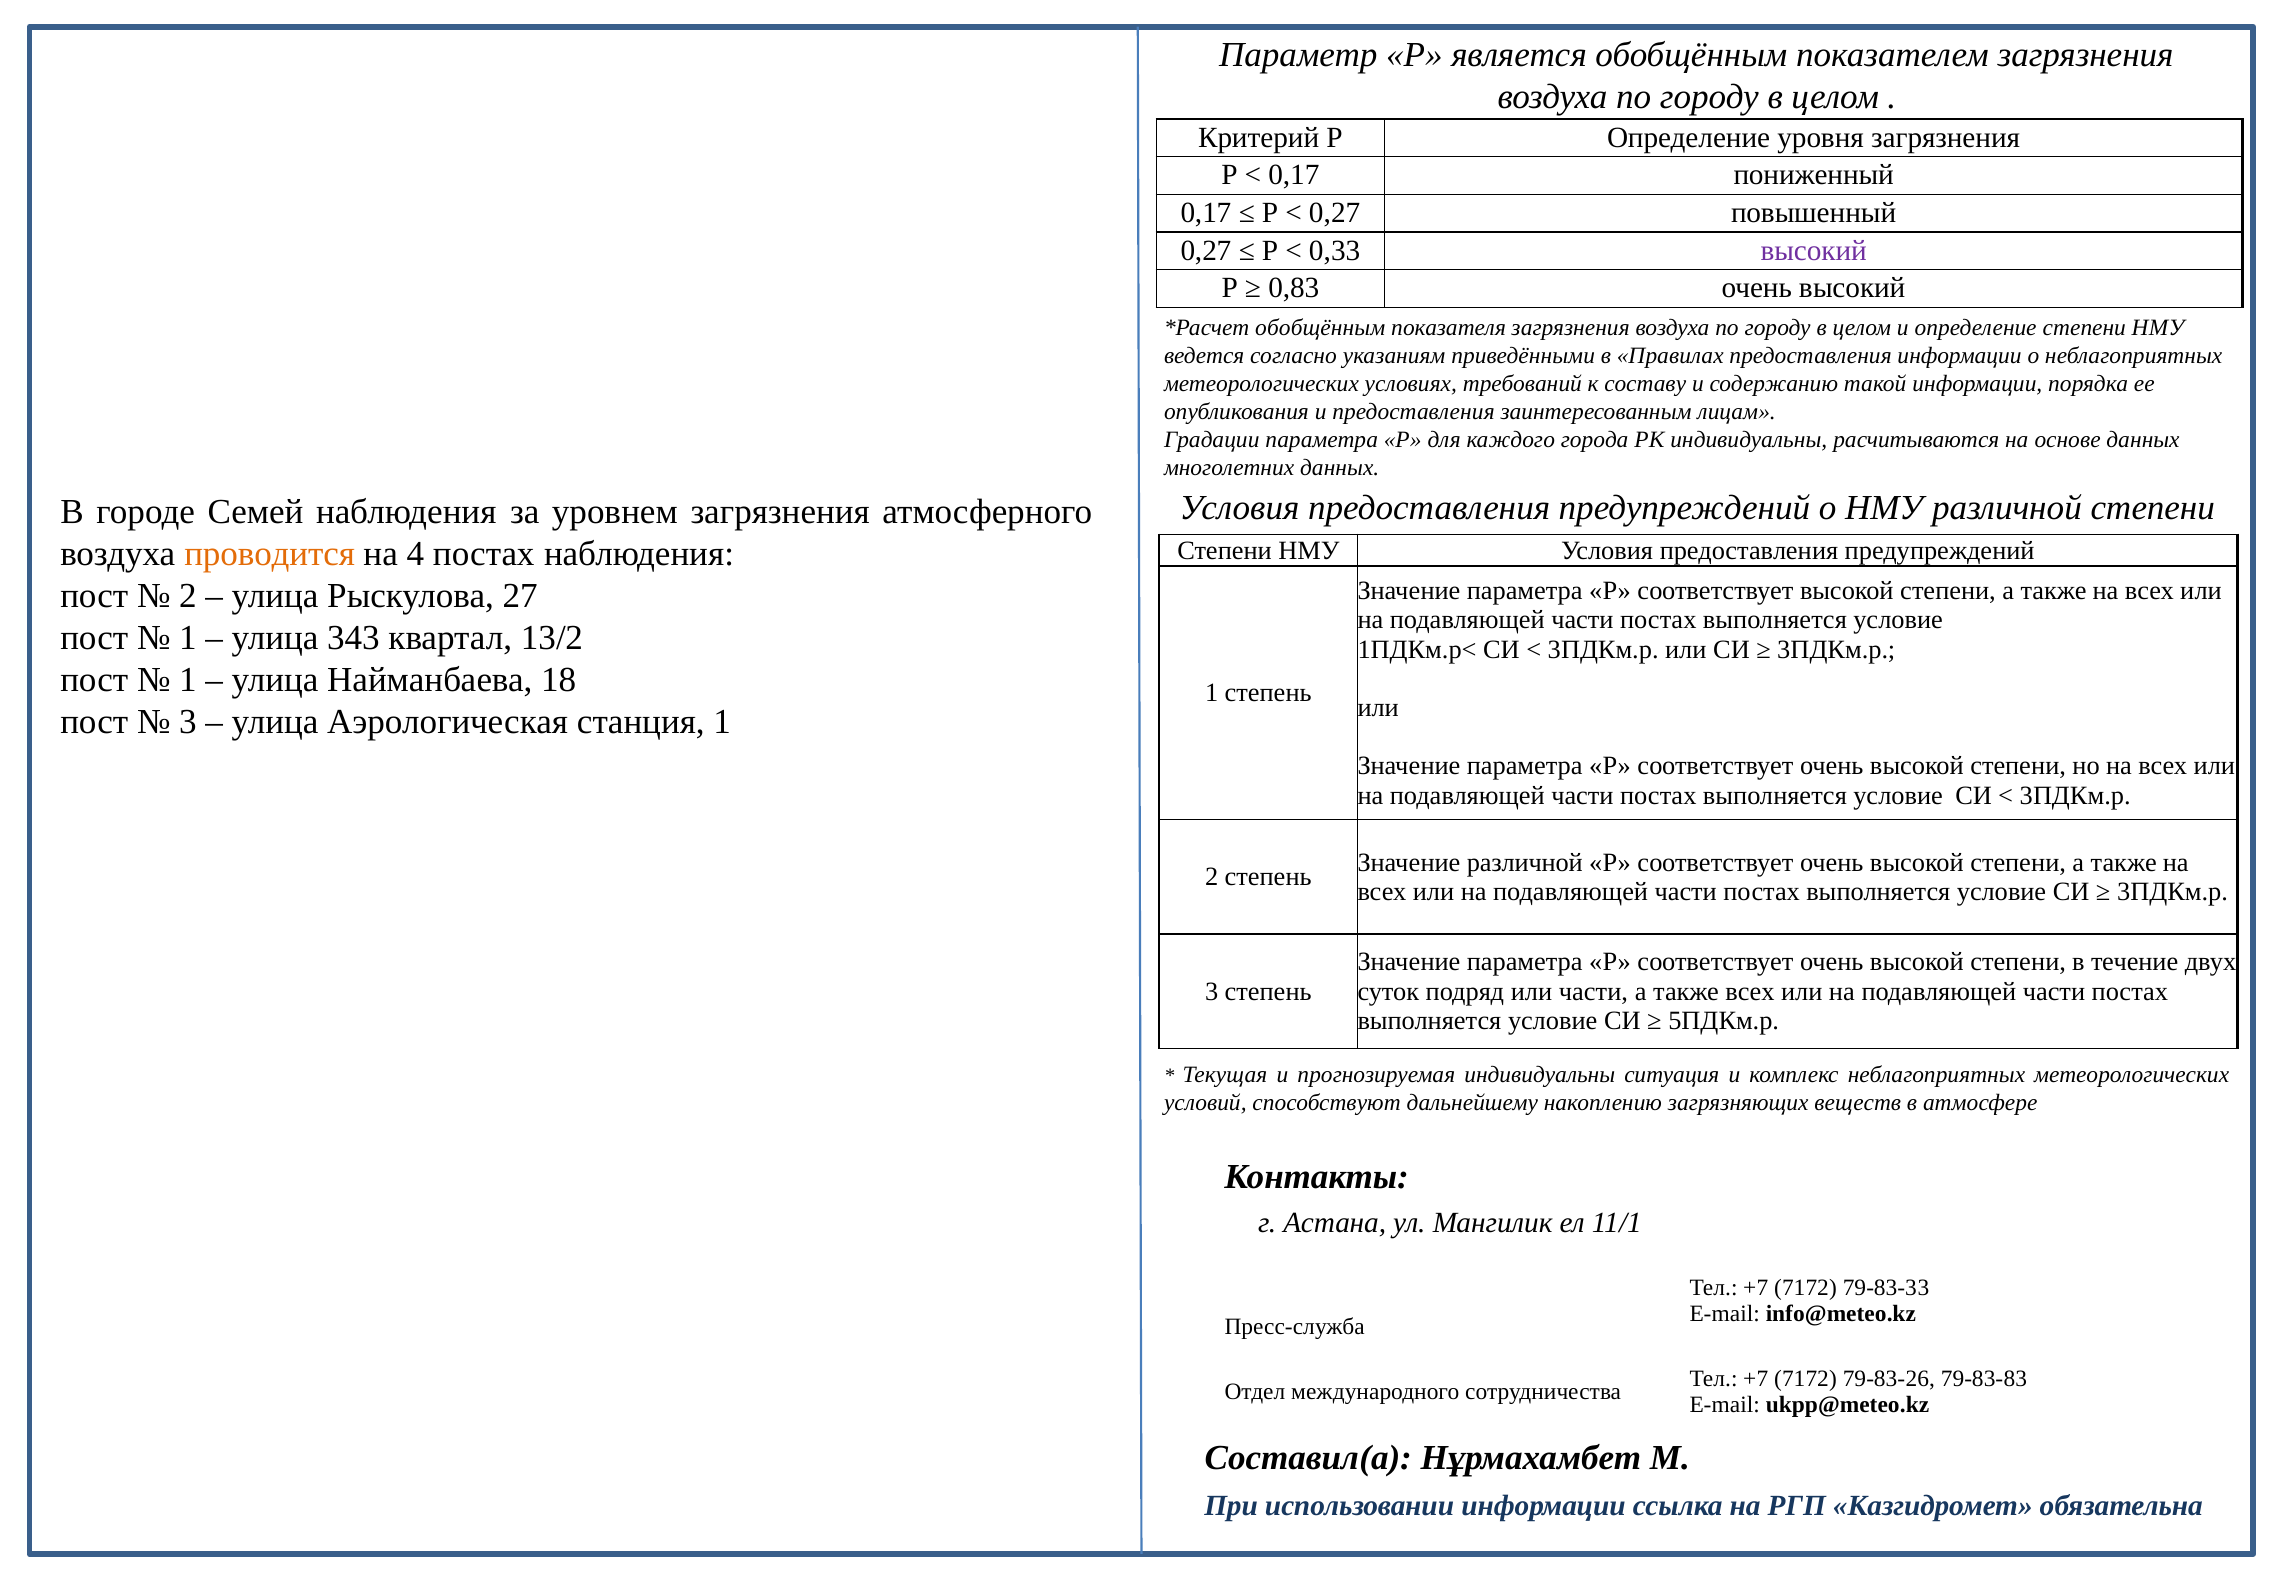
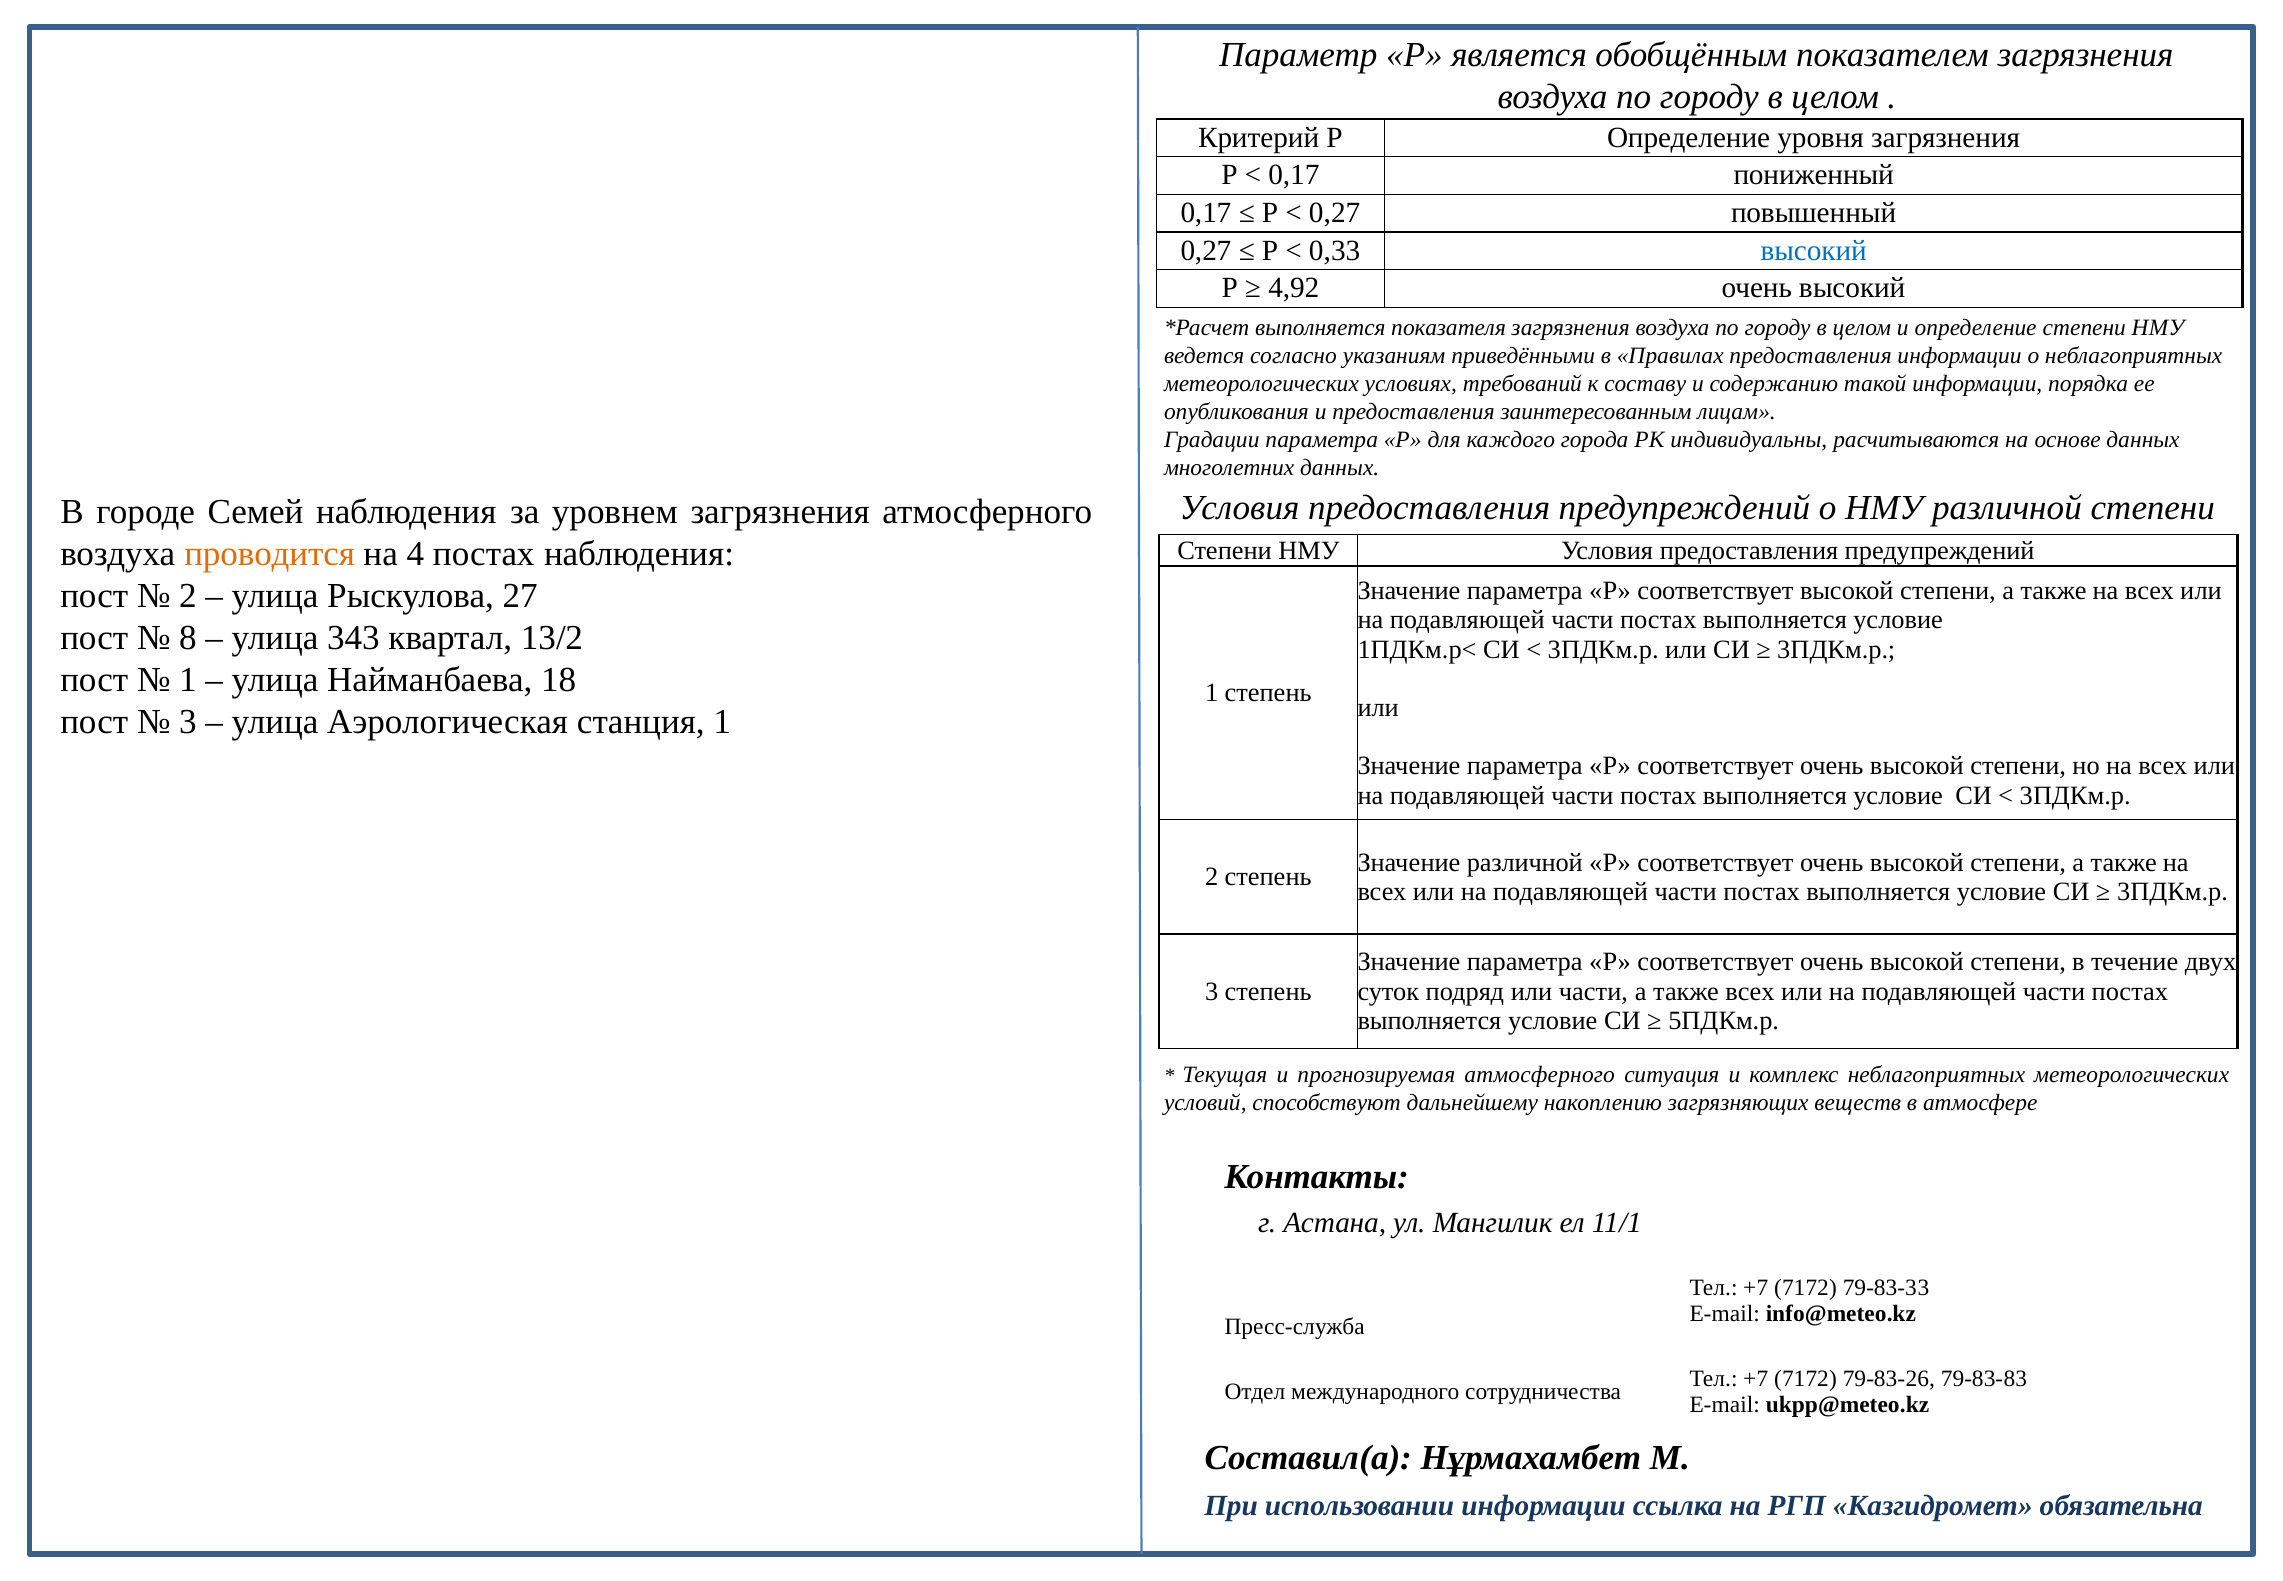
высокий at (1814, 250) colour: purple -> blue
0,83: 0,83 -> 4,92
обобщённым at (1320, 328): обобщённым -> выполняется
1 at (188, 638): 1 -> 8
прогнозируемая индивидуальны: индивидуальны -> атмосферного
